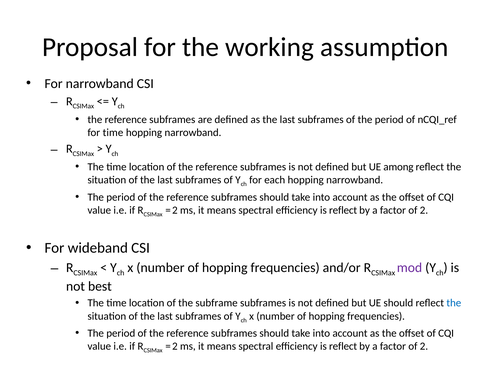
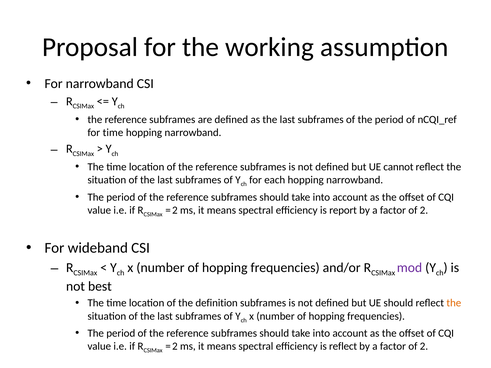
among: among -> cannot
reflect at (343, 210): reflect -> report
subframe: subframe -> definition
the at (454, 303) colour: blue -> orange
